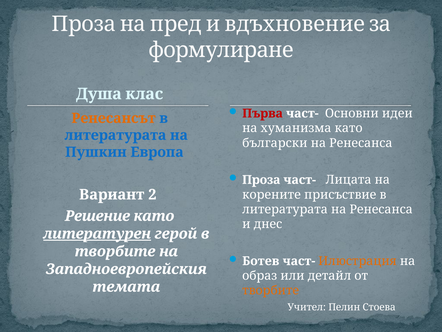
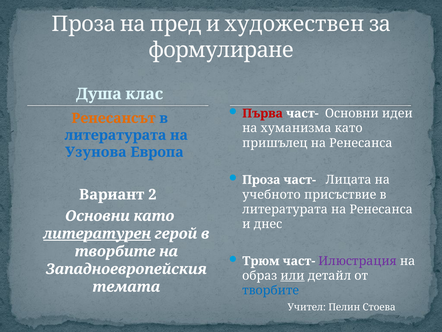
вдъхновение: вдъхновение -> художествен
български: български -> пришълец
Пушкин: Пушкин -> Узунова
корените: корените -> учебното
Решение at (98, 216): Решение -> Основни
Ботев: Ботев -> Трюм
Илюстрация colour: orange -> purple
или underline: none -> present
творбите at (271, 290) colour: orange -> blue
